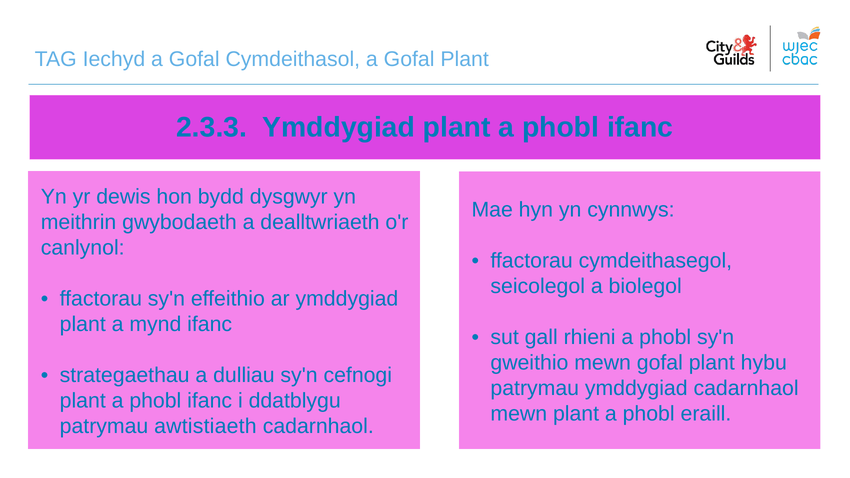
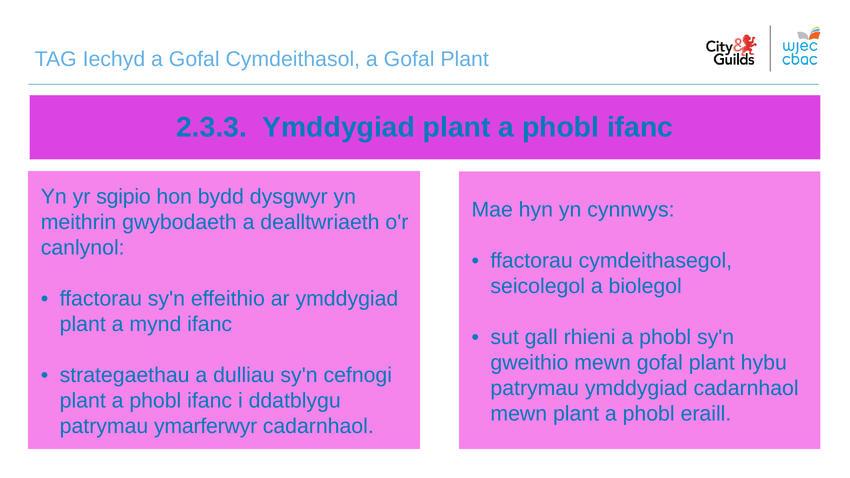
dewis: dewis -> sgipio
awtistiaeth: awtistiaeth -> ymarferwyr
